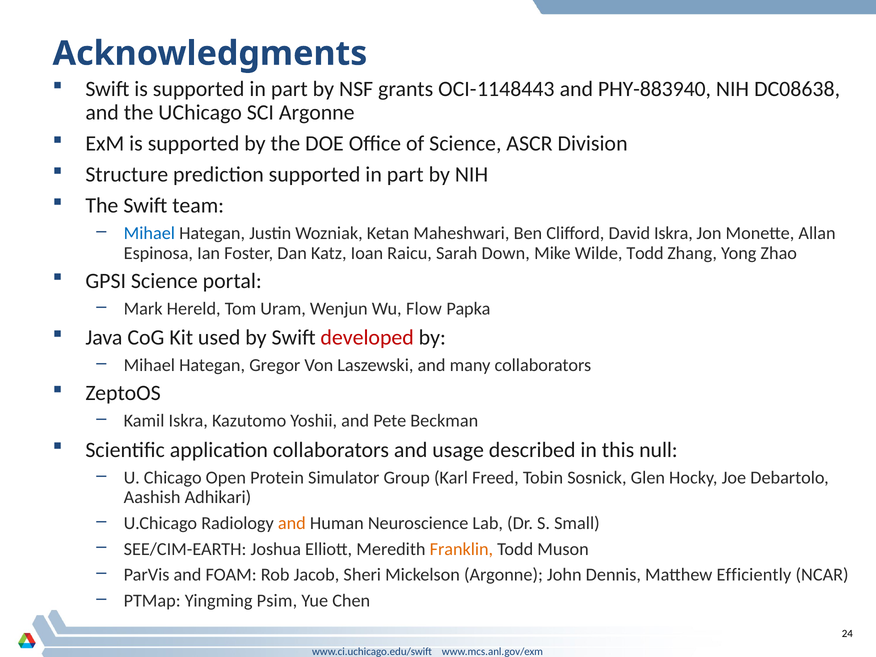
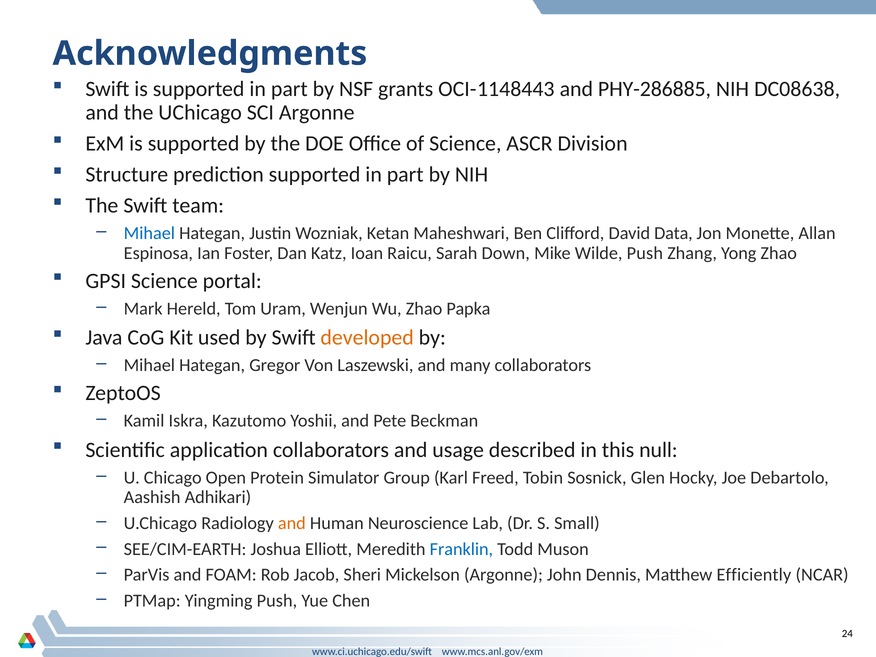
PHY-883940: PHY-883940 -> PHY-286885
David Iskra: Iskra -> Data
Wilde Todd: Todd -> Push
Wu Flow: Flow -> Zhao
developed colour: red -> orange
Franklin colour: orange -> blue
Yingming Psim: Psim -> Push
